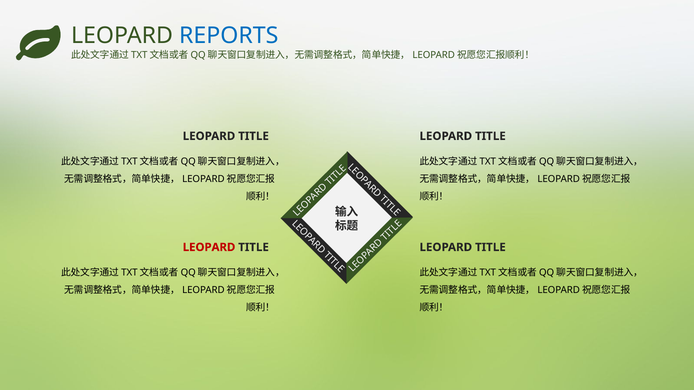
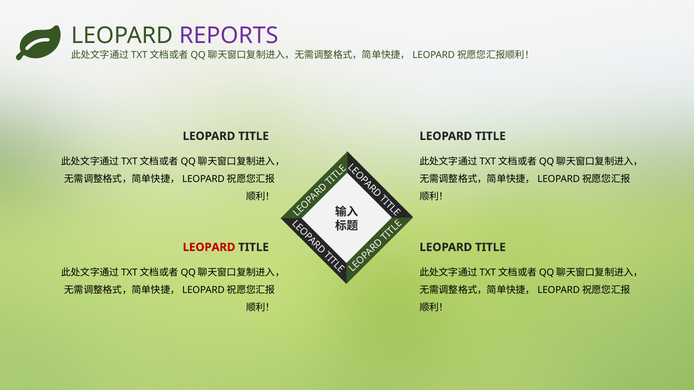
REPORTS colour: blue -> purple
